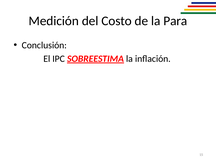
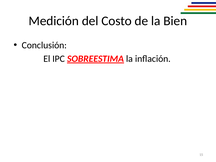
Para: Para -> Bien
